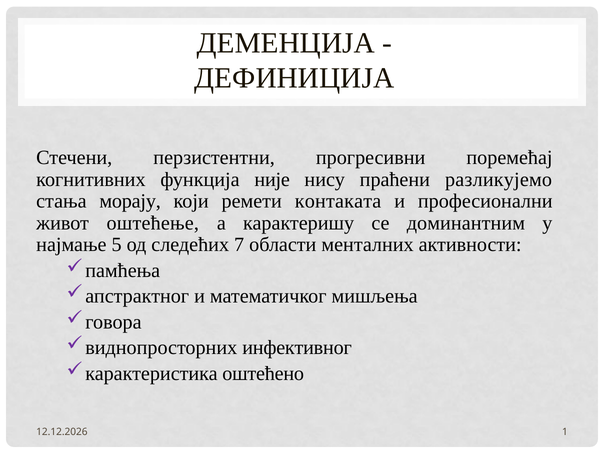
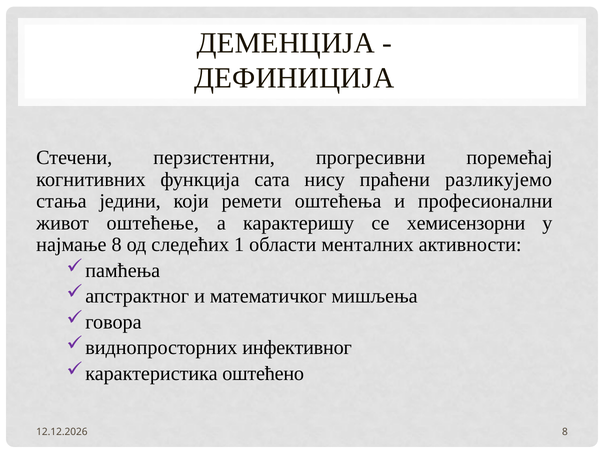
није: није -> сата
морају: морају -> једини
контаката: контаката -> оштећења
доминантним: доминантним -> хемисензорни
најмање 5: 5 -> 8
7: 7 -> 1
1 at (565, 432): 1 -> 8
